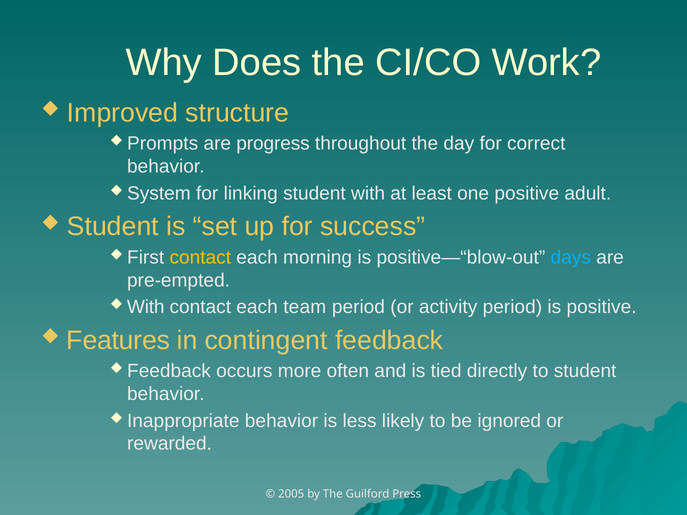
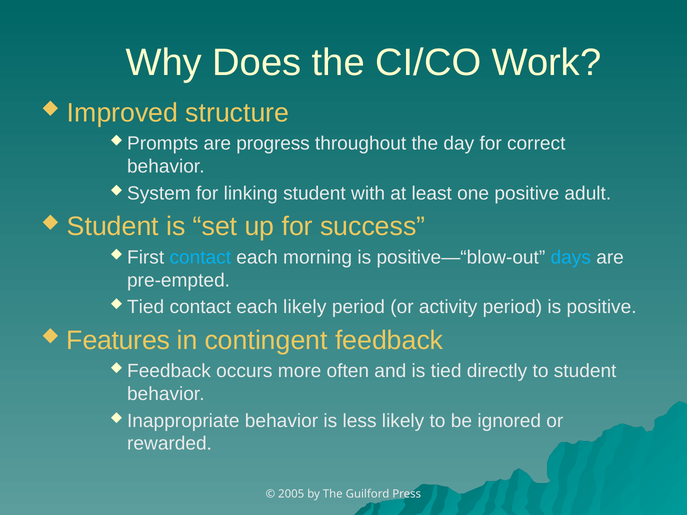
contact at (200, 258) colour: yellow -> light blue
With at (146, 307): With -> Tied
each team: team -> likely
